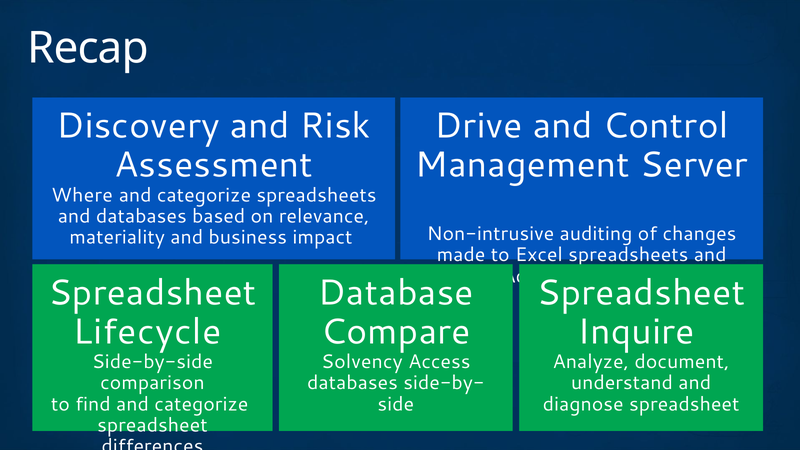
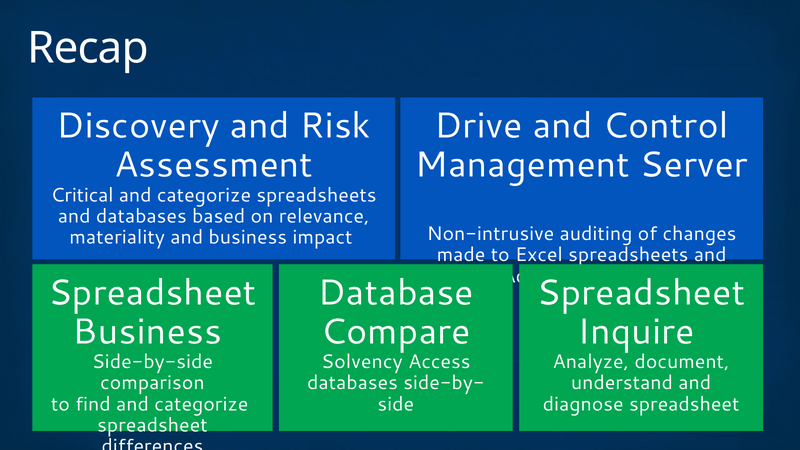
Where: Where -> Critical
Lifecycle at (147, 332): Lifecycle -> Business
